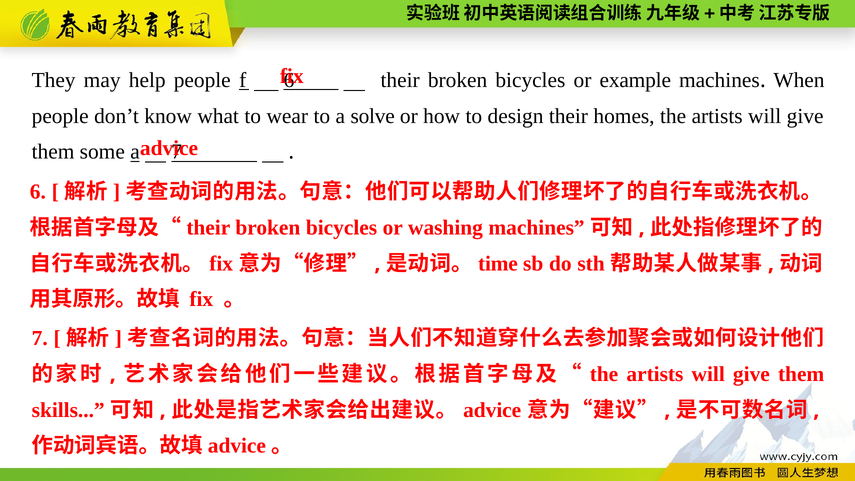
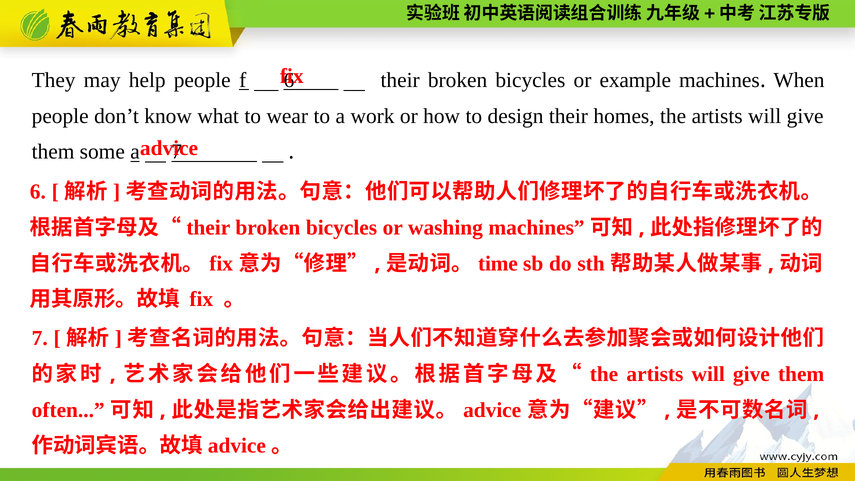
solve: solve -> work
skills: skills -> often
